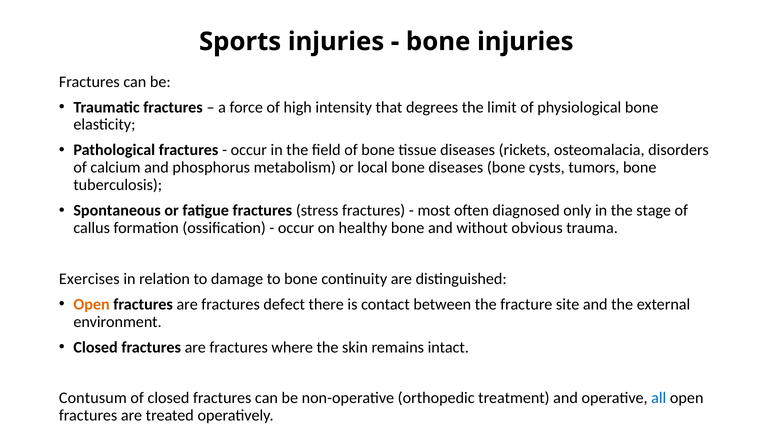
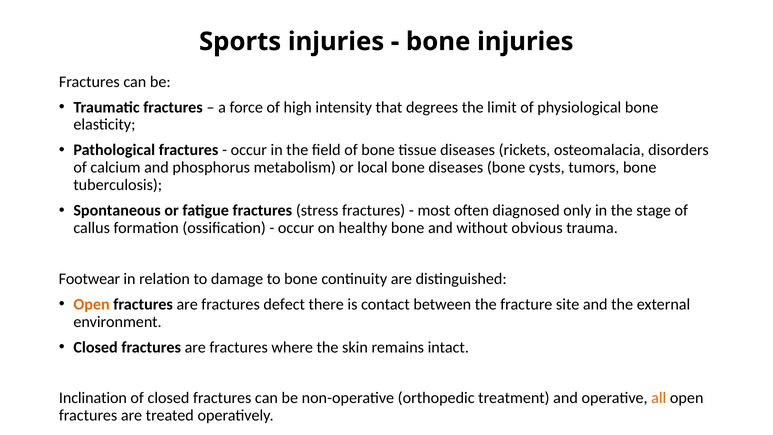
Exercises: Exercises -> Footwear
Contusum: Contusum -> Inclination
all colour: blue -> orange
